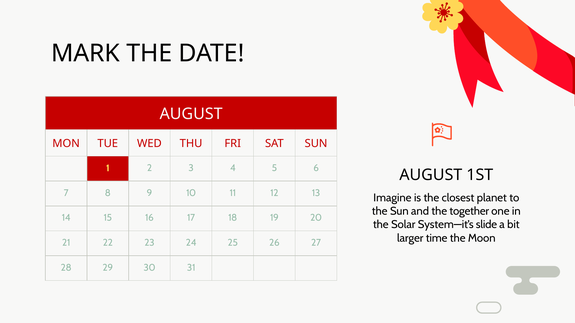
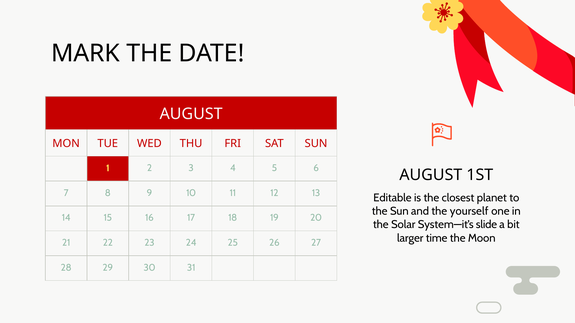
Imagine: Imagine -> Editable
together: together -> yourself
